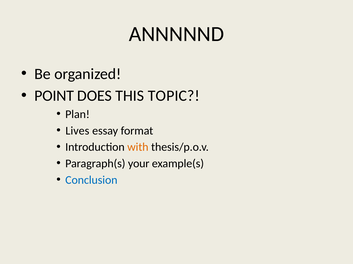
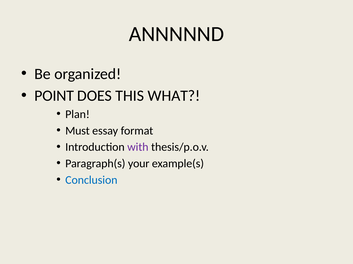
TOPIC: TOPIC -> WHAT
Lives: Lives -> Must
with colour: orange -> purple
